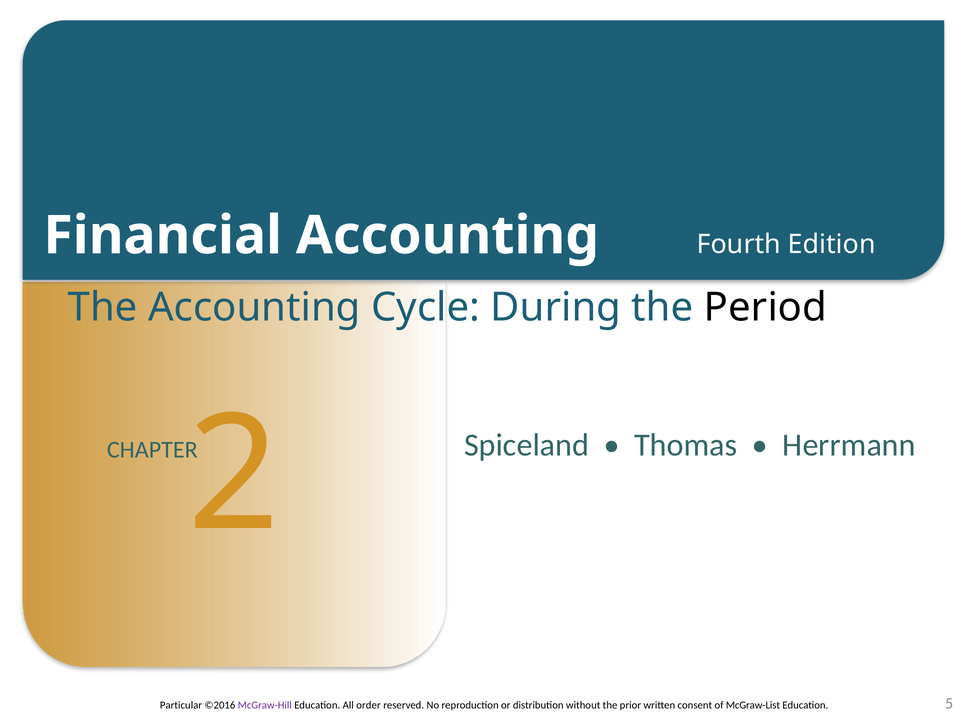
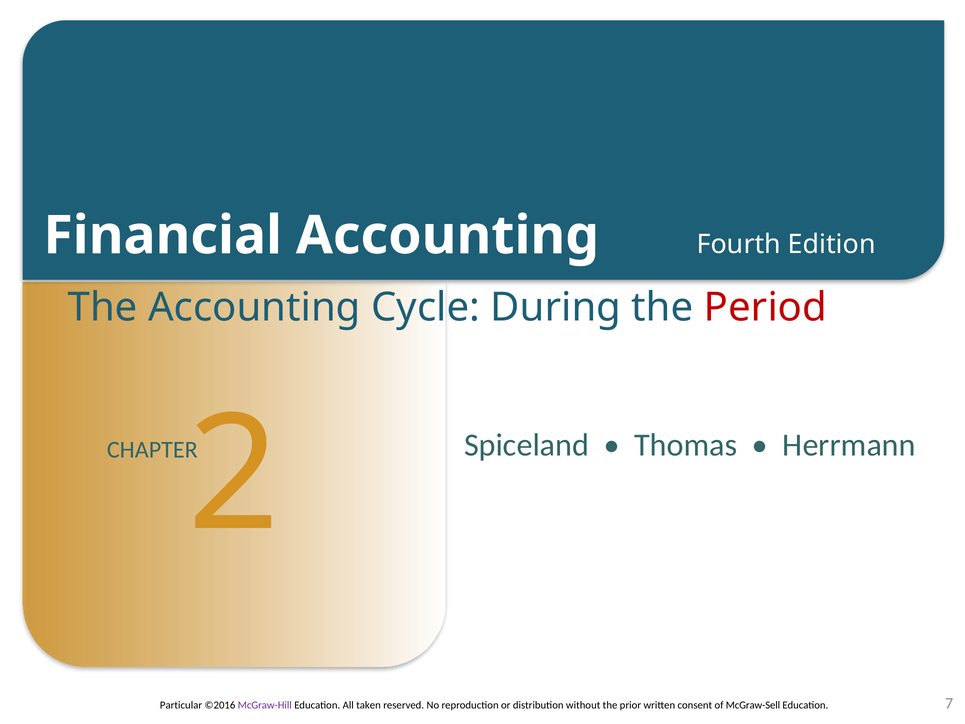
Period colour: black -> red
order: order -> taken
McGraw-List: McGraw-List -> McGraw-Sell
5: 5 -> 7
